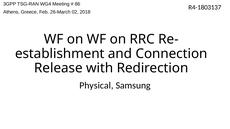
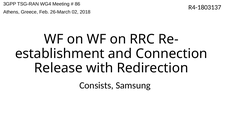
Physical: Physical -> Consists
